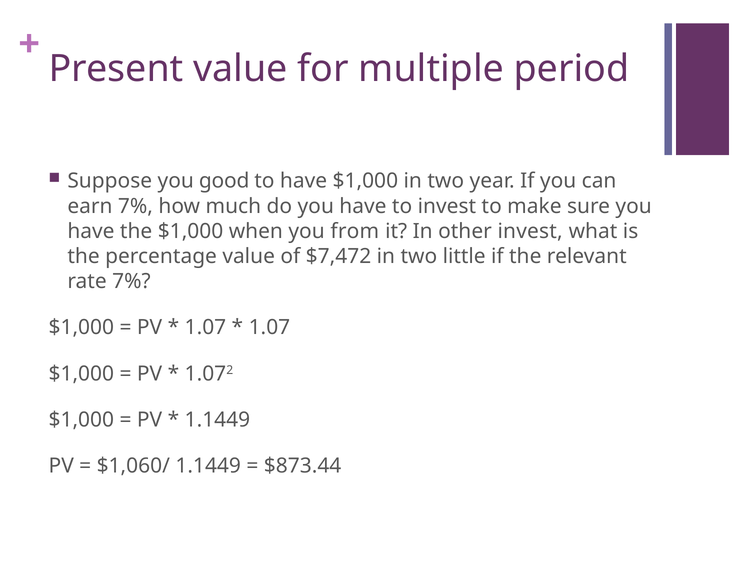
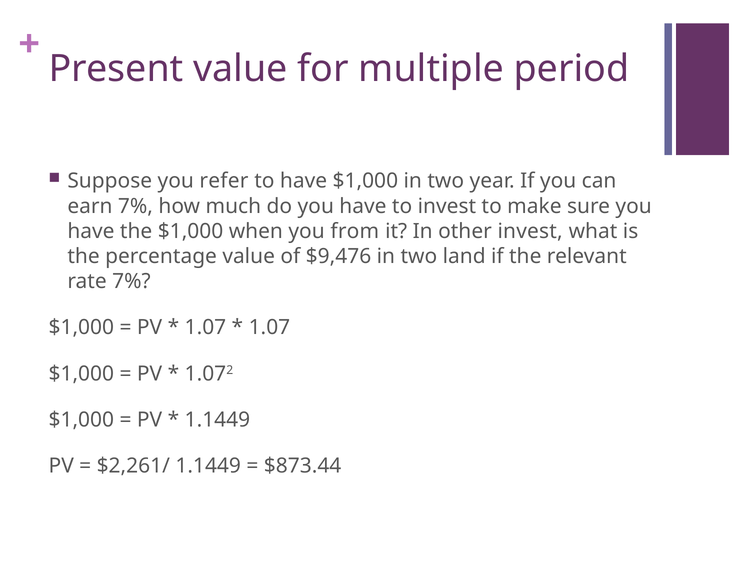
good: good -> refer
$7,472: $7,472 -> $9,476
little: little -> land
$1,060/: $1,060/ -> $2,261/
